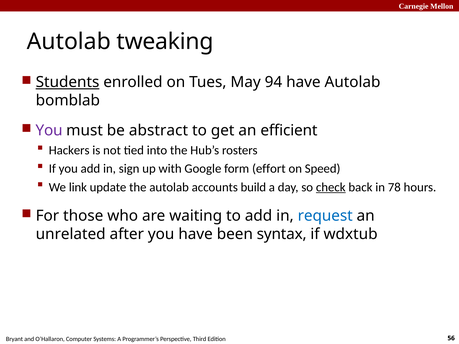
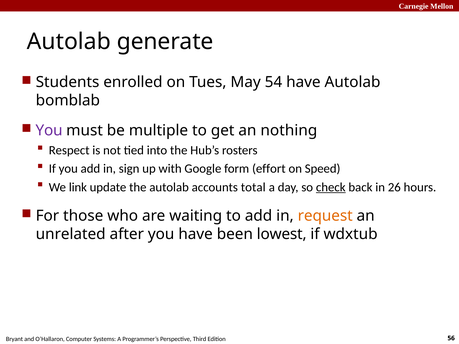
tweaking: tweaking -> generate
Students underline: present -> none
94: 94 -> 54
abstract: abstract -> multiple
efficient: efficient -> nothing
Hackers: Hackers -> Respect
build: build -> total
78: 78 -> 26
request colour: blue -> orange
syntax: syntax -> lowest
